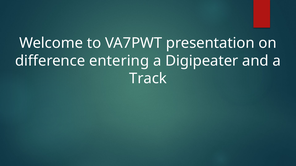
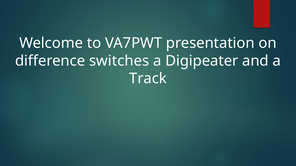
entering: entering -> switches
